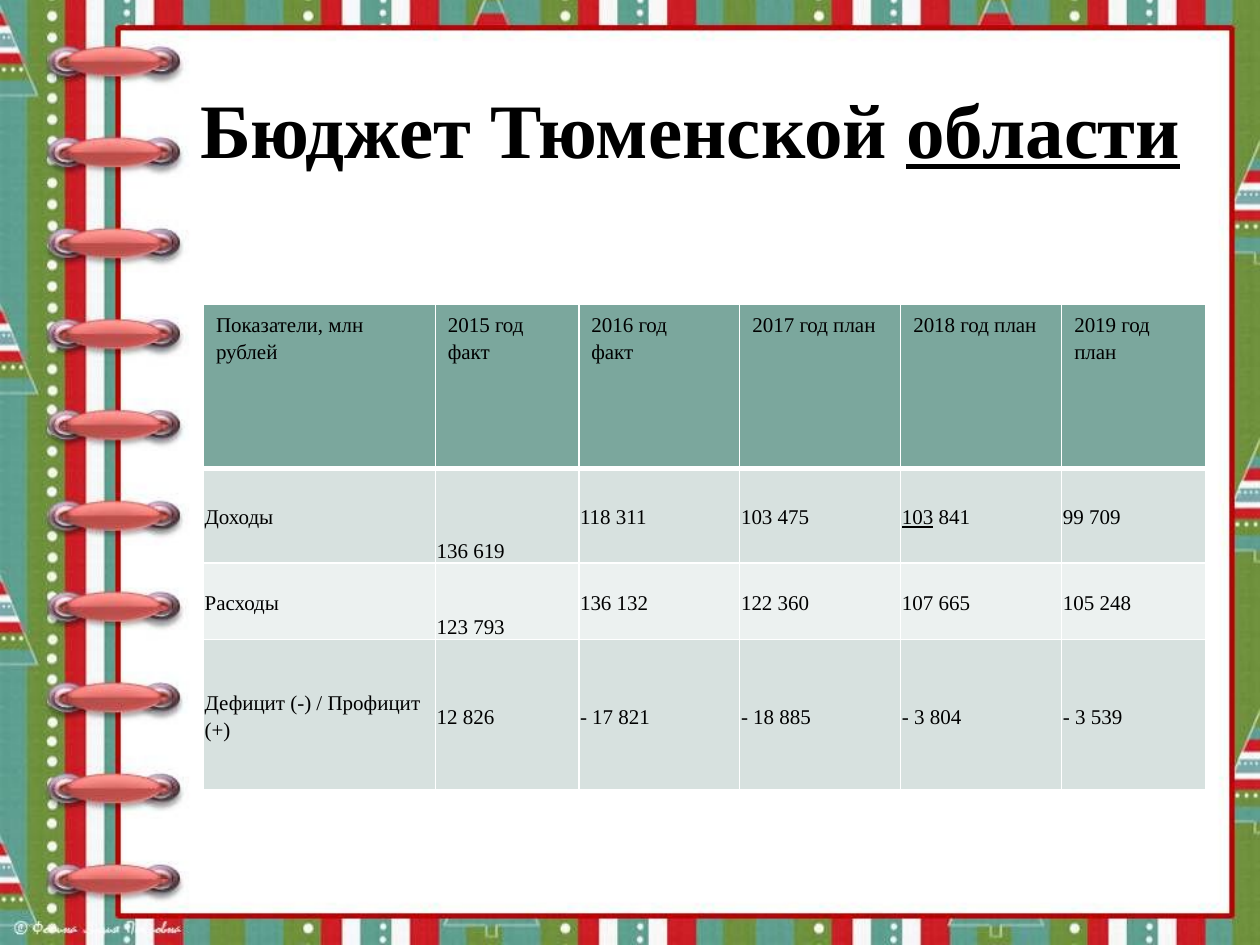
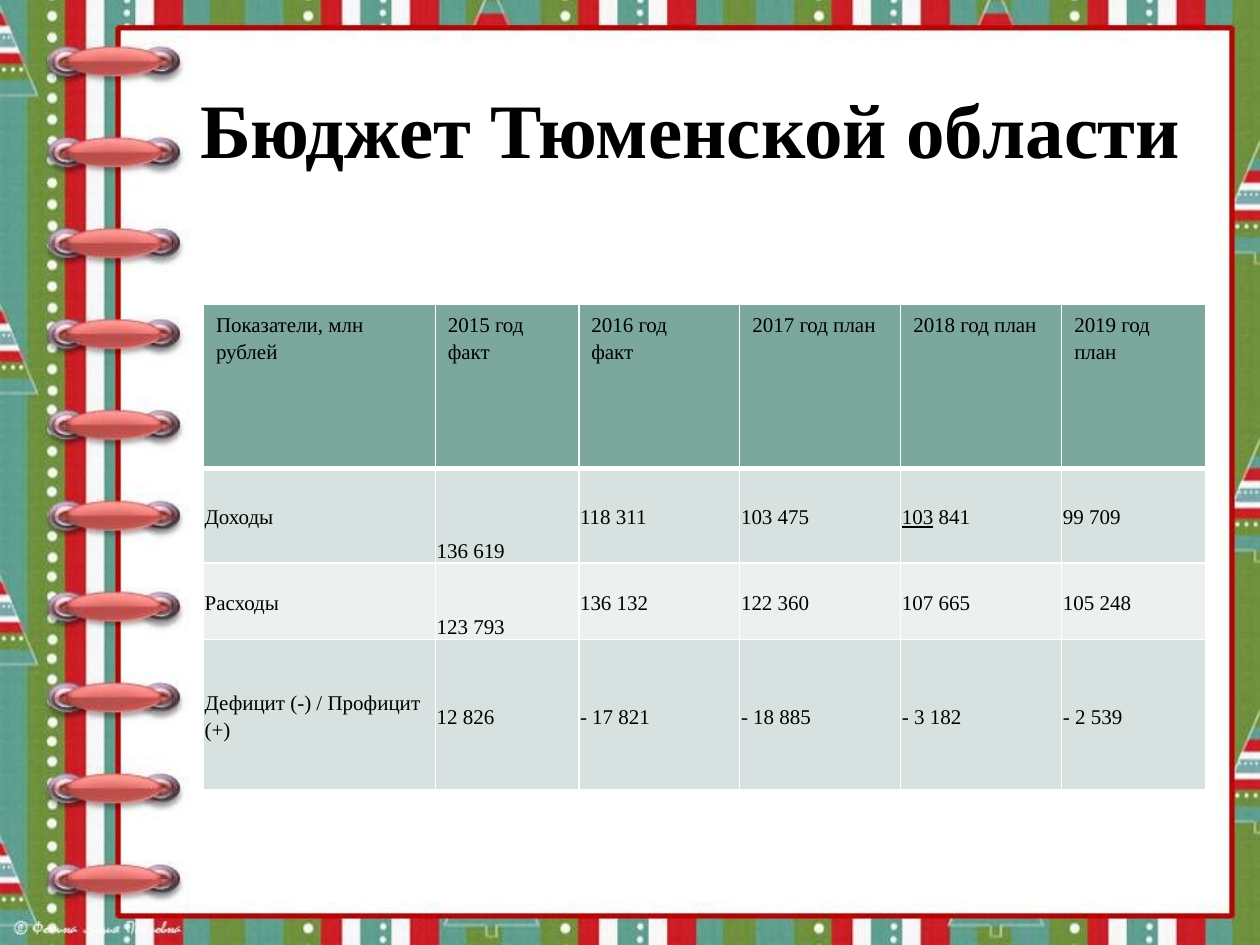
области underline: present -> none
804: 804 -> 182
3 at (1080, 717): 3 -> 2
